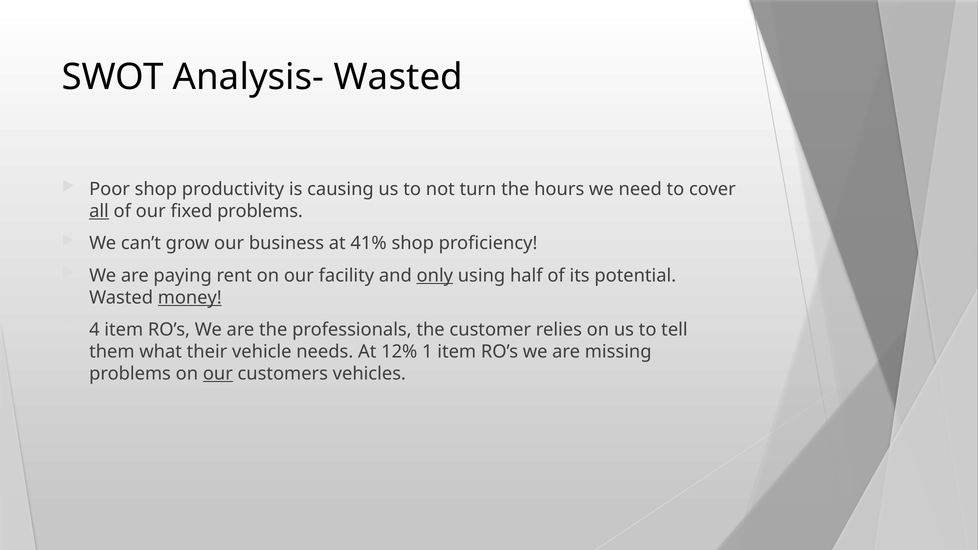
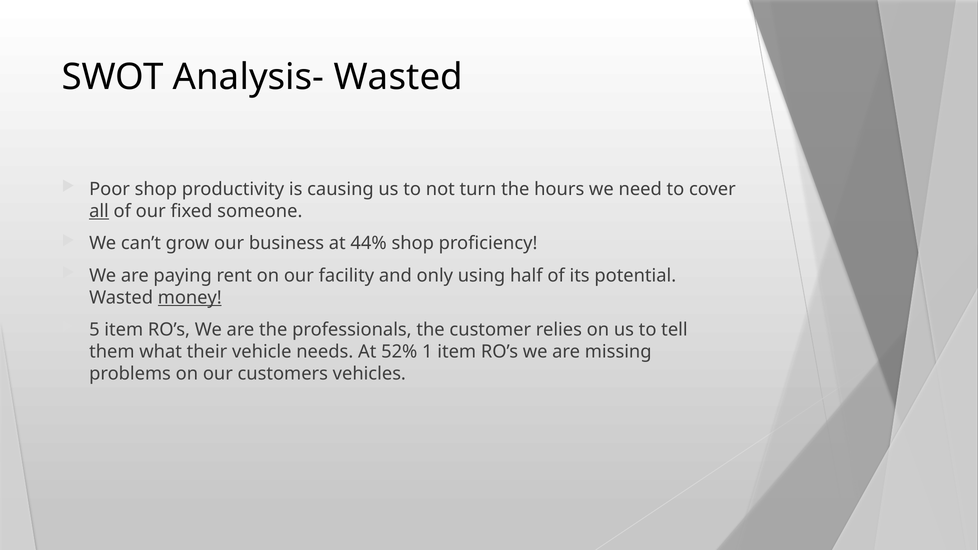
fixed problems: problems -> someone
41%: 41% -> 44%
only underline: present -> none
4: 4 -> 5
12%: 12% -> 52%
our at (218, 374) underline: present -> none
